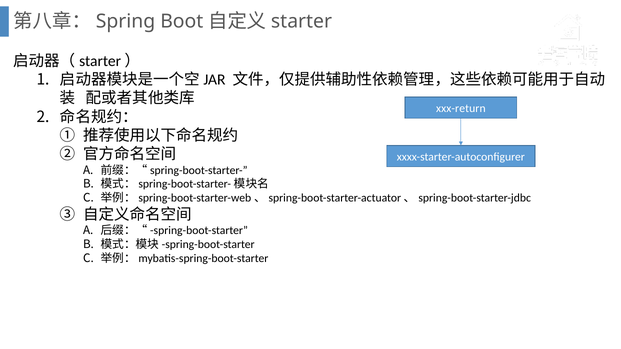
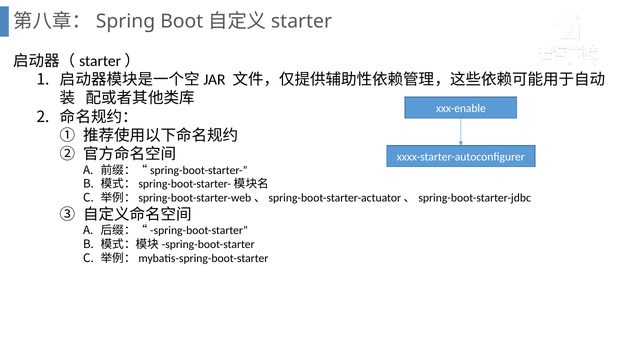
xxx-return: xxx-return -> xxx-enable
